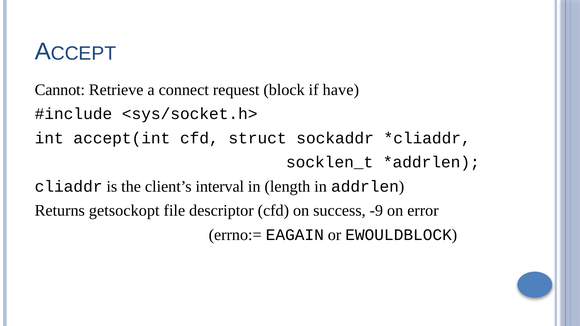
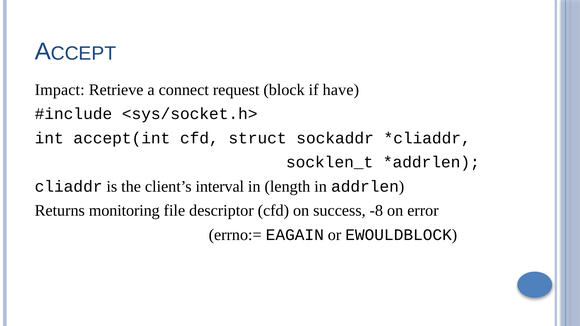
Cannot: Cannot -> Impact
getsockopt: getsockopt -> monitoring
-9: -9 -> -8
